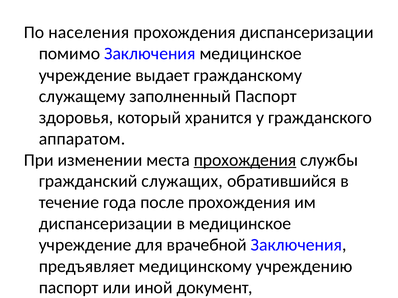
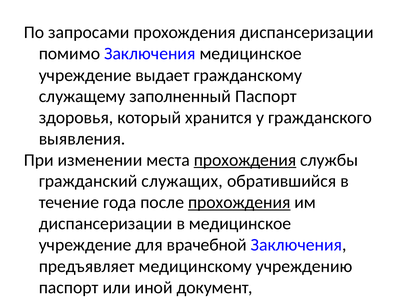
населения: населения -> запросами
аппаратом: аппаратом -> выявления
прохождения at (239, 203) underline: none -> present
